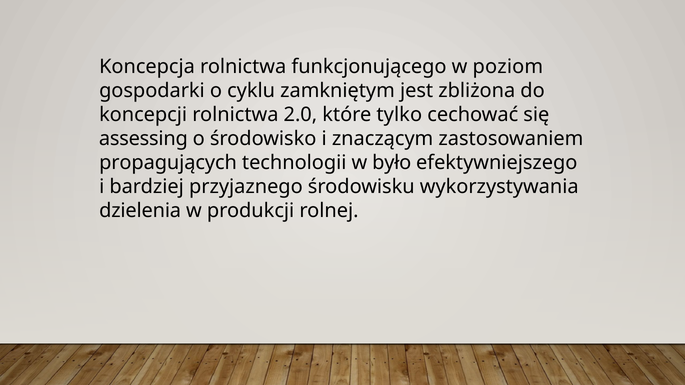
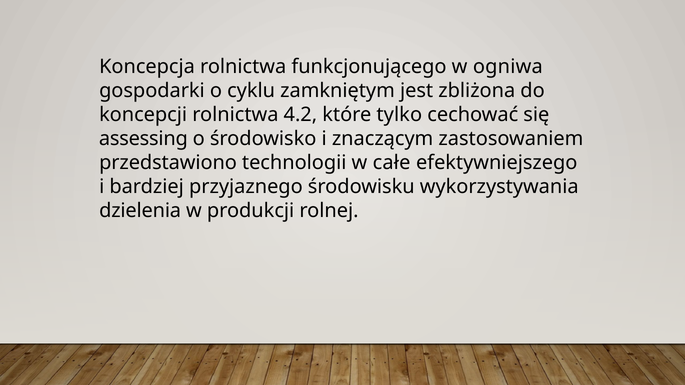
poziom: poziom -> ogniwa
2.0: 2.0 -> 4.2
propagujących: propagujących -> przedstawiono
było: było -> całe
